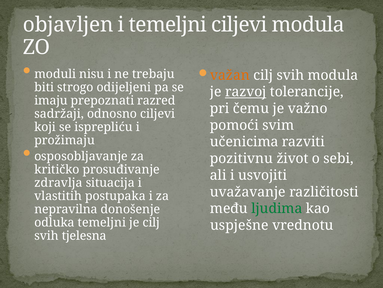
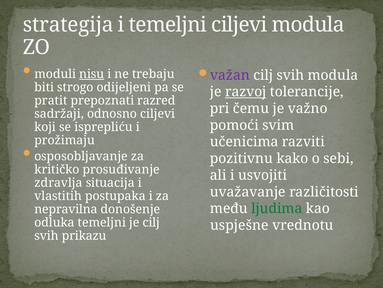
objavljen: objavljen -> strategija
nisu underline: none -> present
važan colour: orange -> purple
imaju: imaju -> pratit
život: život -> kako
tjelesna: tjelesna -> prikazu
